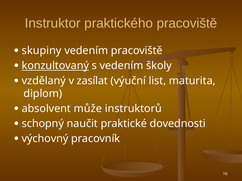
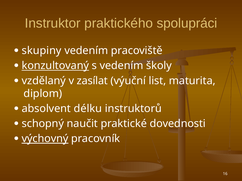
praktického pracoviště: pracoviště -> spolupráci
může: může -> délku
výchovný underline: none -> present
